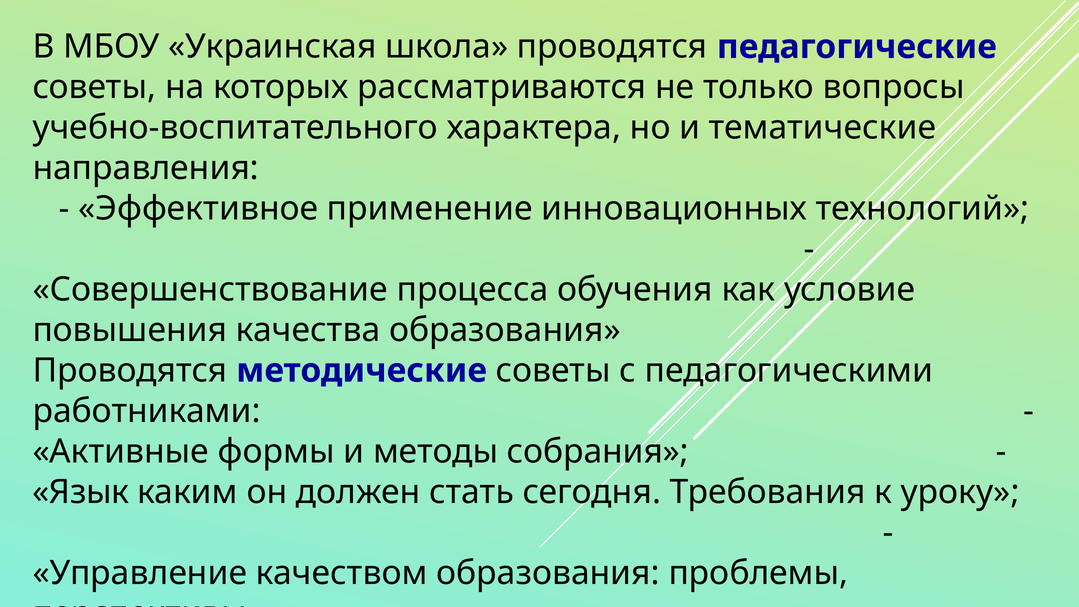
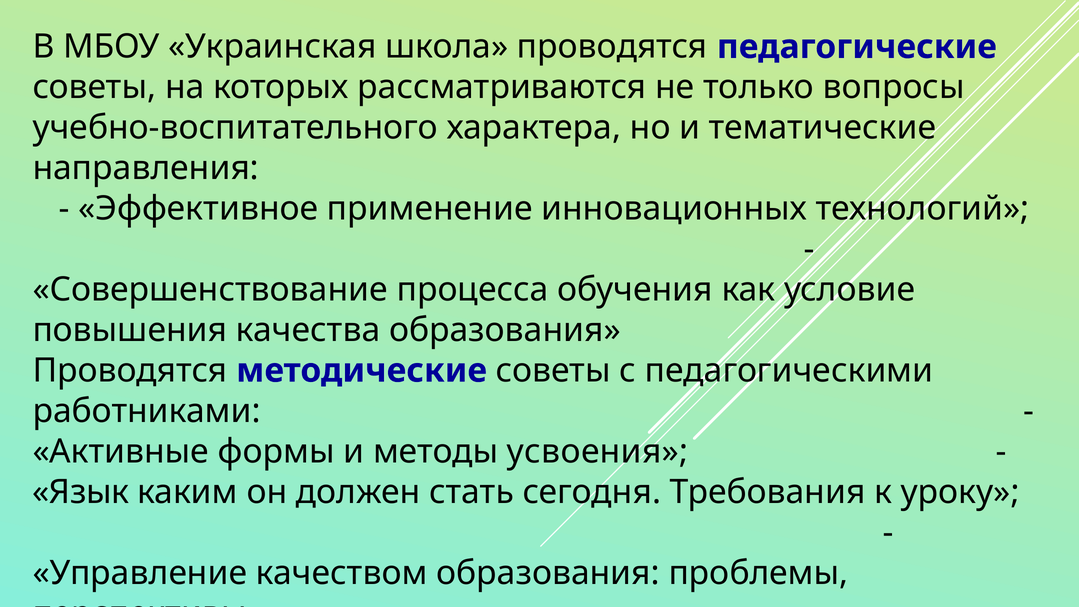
собрания: собрания -> усвоения
